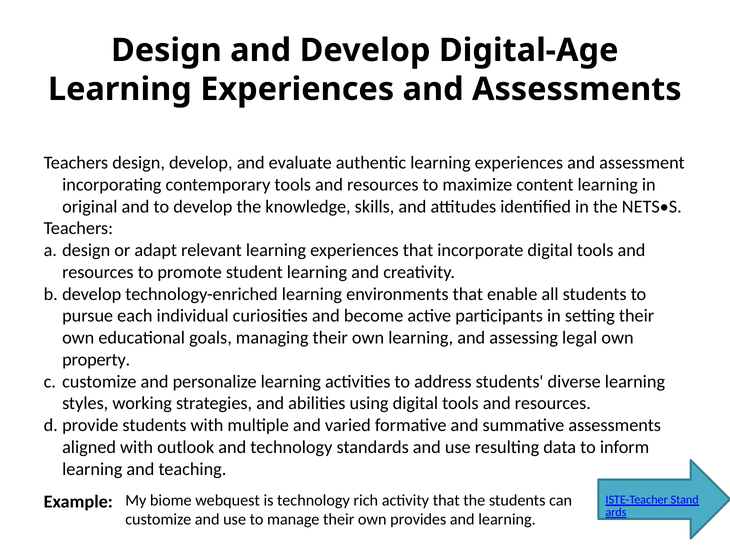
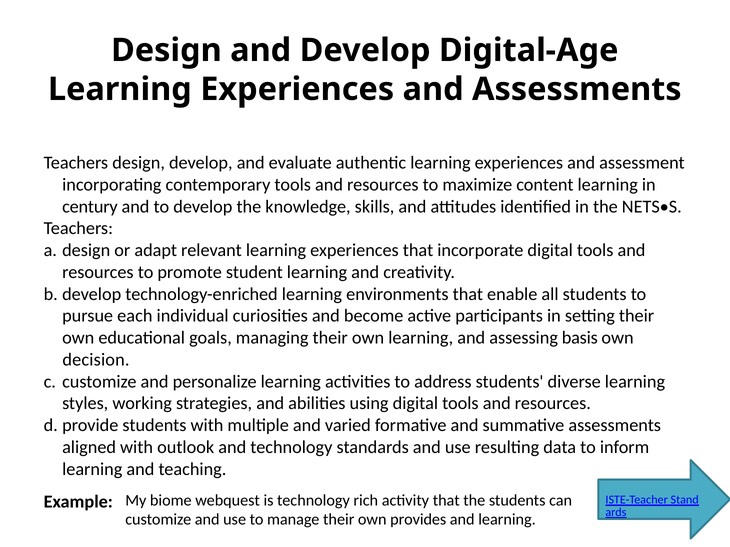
original: original -> century
legal: legal -> basis
property: property -> decision
